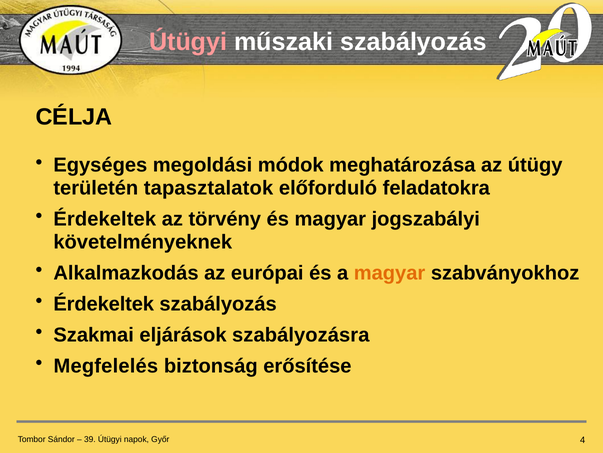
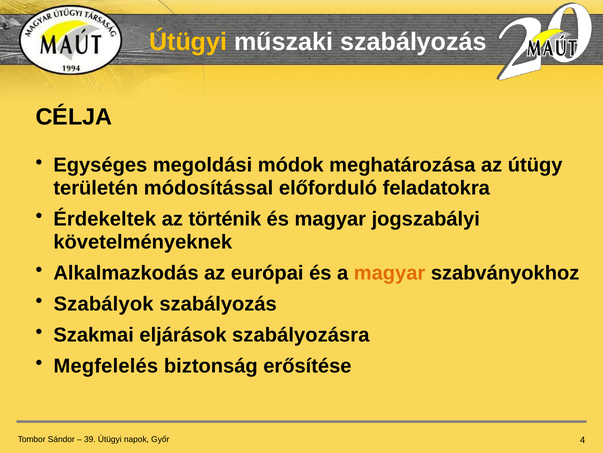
Útügyi at (188, 42) colour: pink -> yellow
tapasztalatok: tapasztalatok -> módosítással
törvény: törvény -> történik
Érdekeltek at (104, 304): Érdekeltek -> Szabályok
